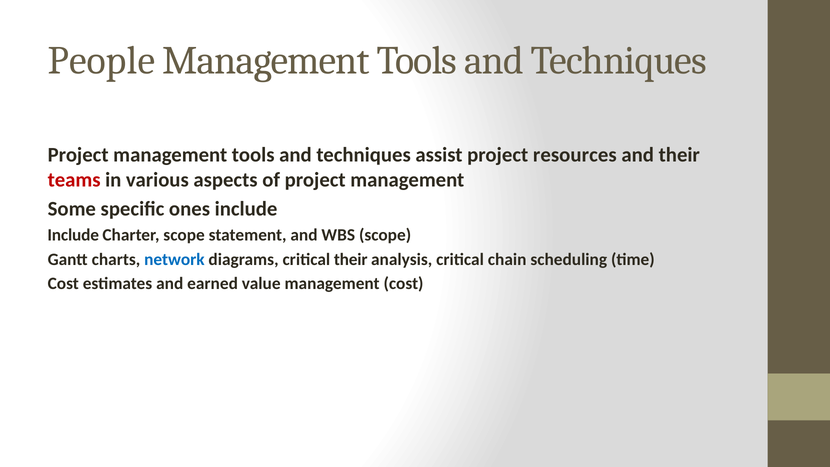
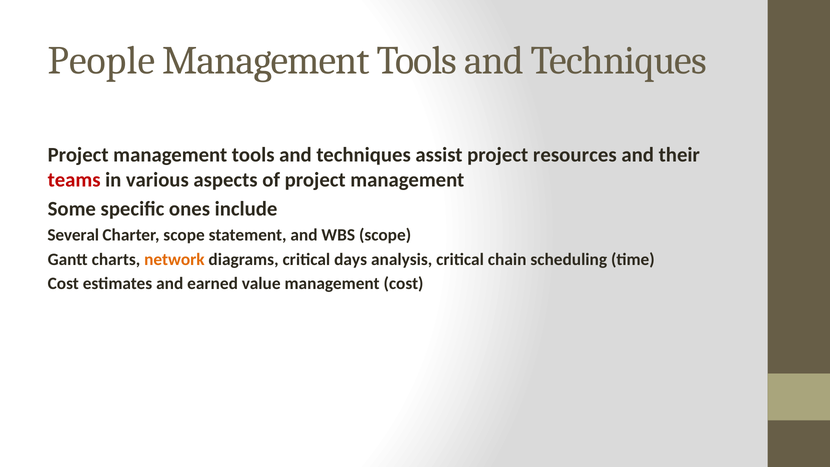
Include at (73, 235): Include -> Several
network colour: blue -> orange
critical their: their -> days
